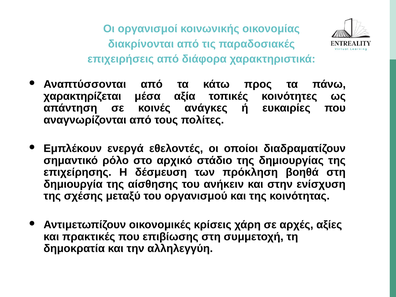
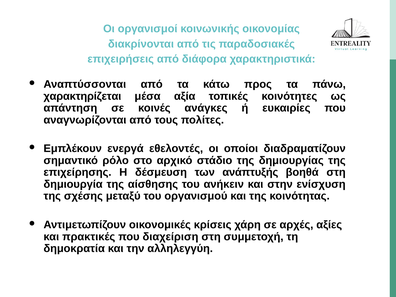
πρόκληση: πρόκληση -> ανάπτυξής
επιβίωσης: επιβίωσης -> διαχείριση
